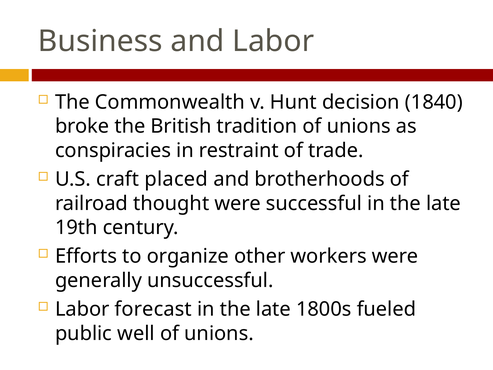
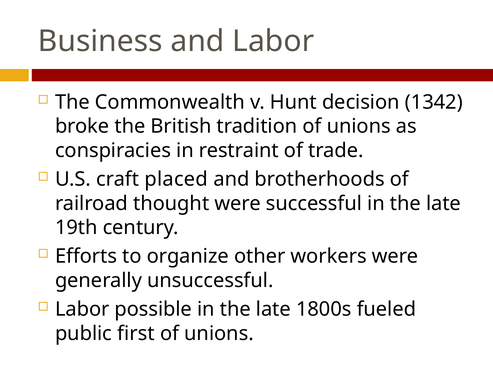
1840: 1840 -> 1342
forecast: forecast -> possible
well: well -> first
